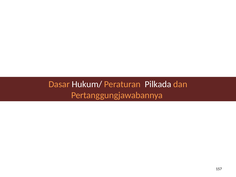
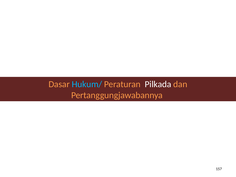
Hukum/ colour: white -> light blue
